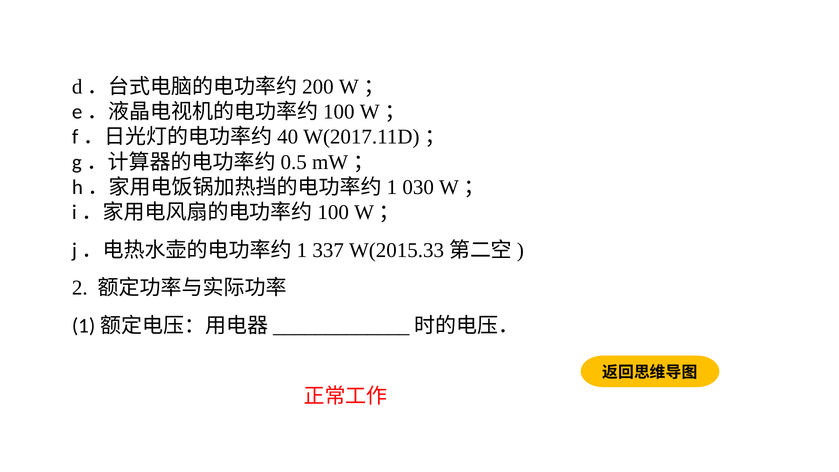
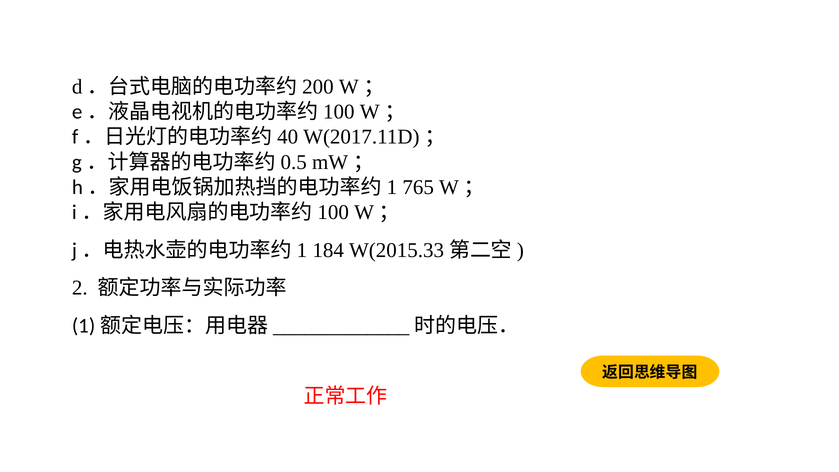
030: 030 -> 765
337: 337 -> 184
